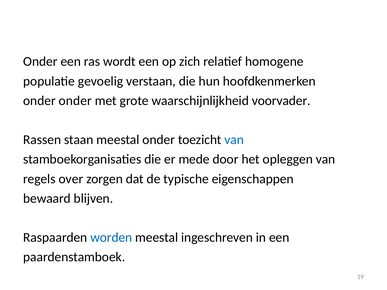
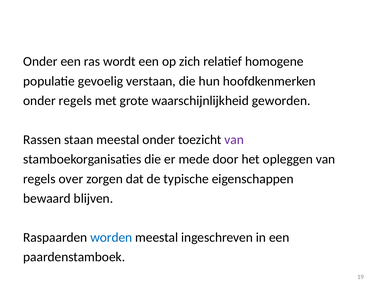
onder onder: onder -> regels
voorvader: voorvader -> geworden
van at (234, 140) colour: blue -> purple
